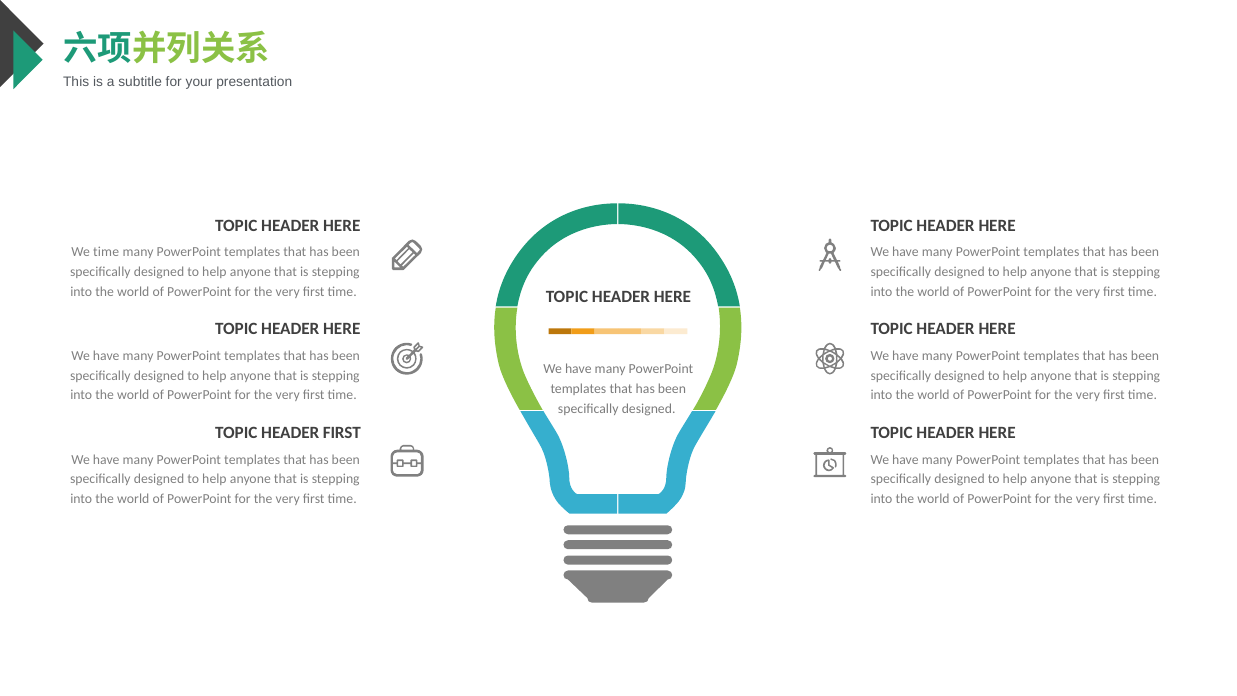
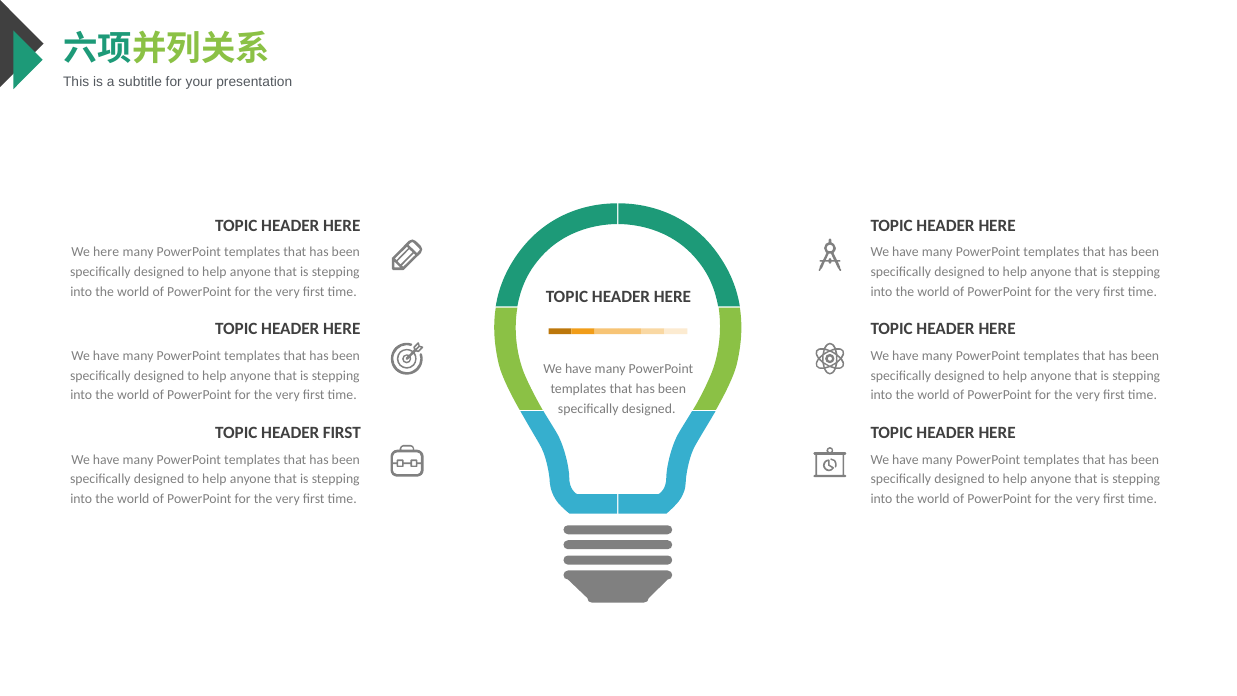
We time: time -> here
